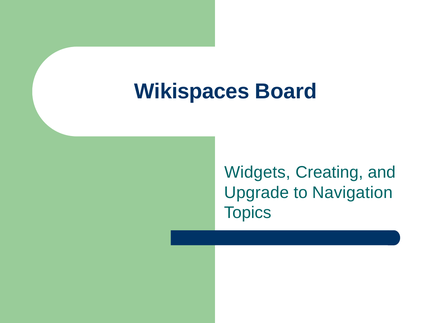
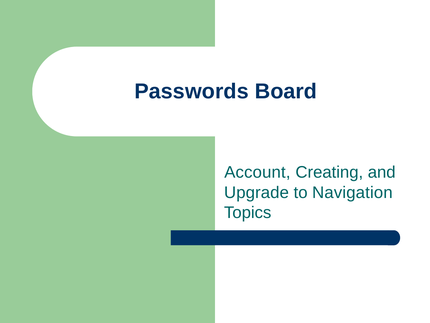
Wikispaces: Wikispaces -> Passwords
Widgets: Widgets -> Account
